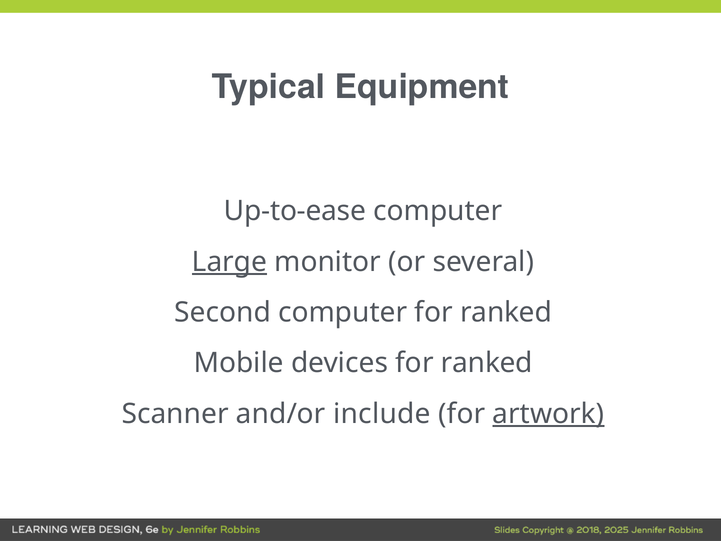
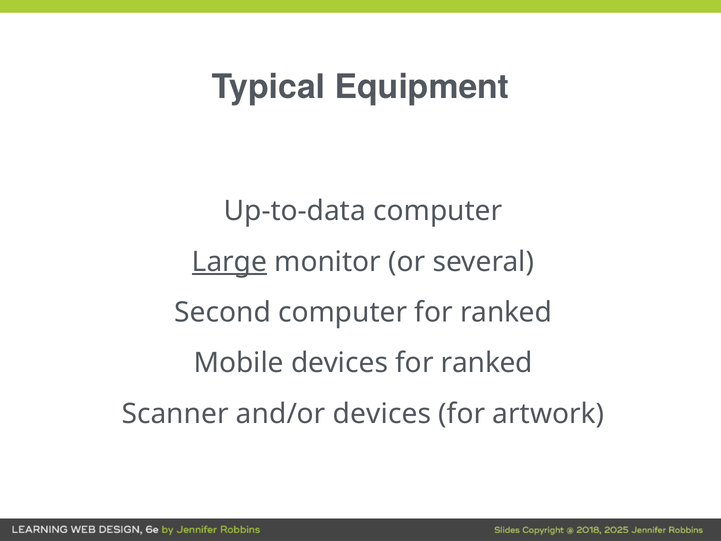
Up-to-ease: Up-to-ease -> Up-to-data
and/or include: include -> devices
artwork underline: present -> none
